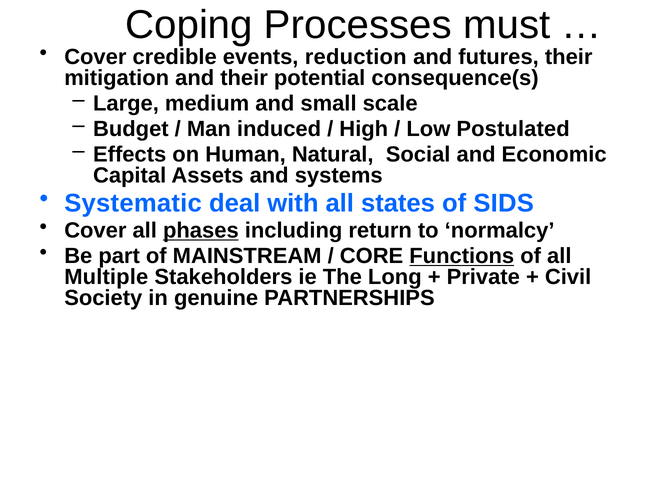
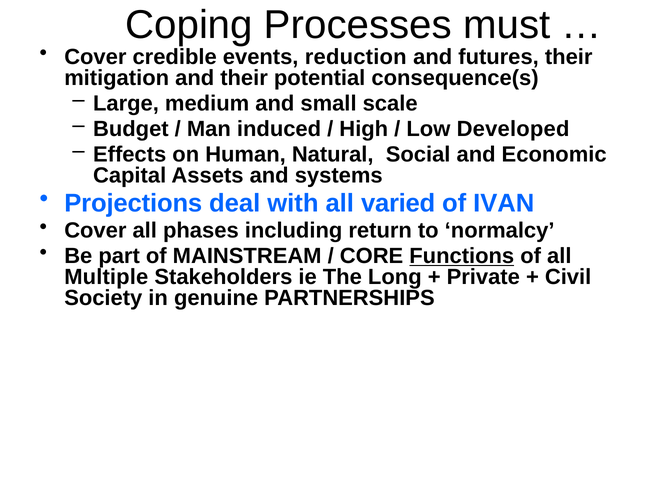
Postulated: Postulated -> Developed
Systematic: Systematic -> Projections
states: states -> varied
SIDS: SIDS -> IVAN
phases underline: present -> none
